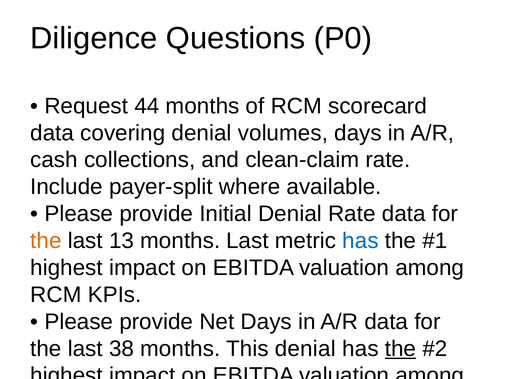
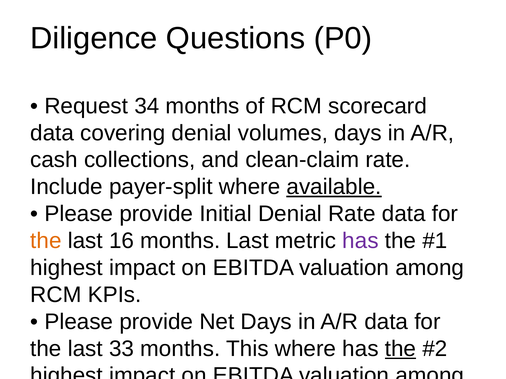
44: 44 -> 34
available underline: none -> present
13: 13 -> 16
has at (360, 241) colour: blue -> purple
38: 38 -> 33
This denial: denial -> where
